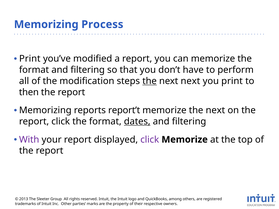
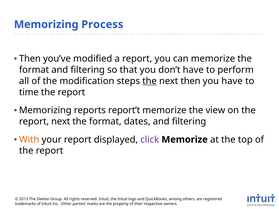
Print at (30, 59): Print -> Then
next next: next -> then
you print: print -> have
then: then -> time
memorize the next: next -> view
report click: click -> next
dates underline: present -> none
With colour: purple -> orange
